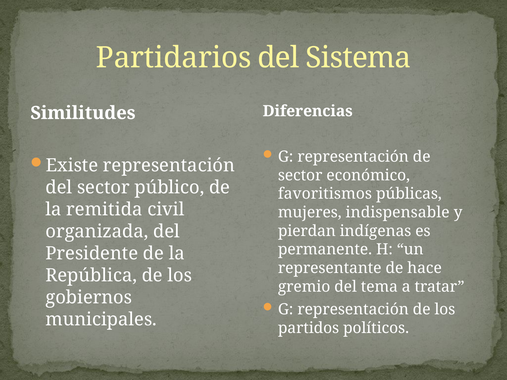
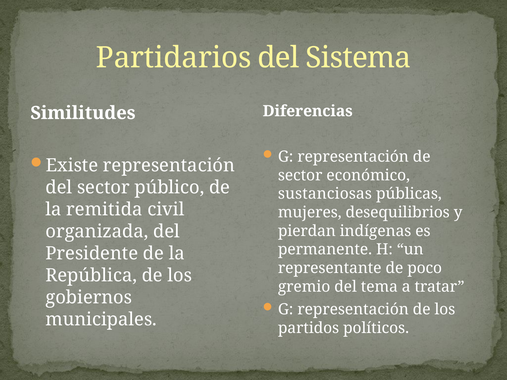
favoritismos: favoritismos -> sustanciosas
indispensable: indispensable -> desequilibrios
hace: hace -> poco
